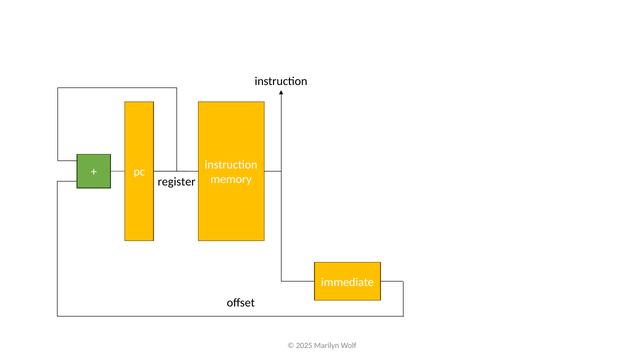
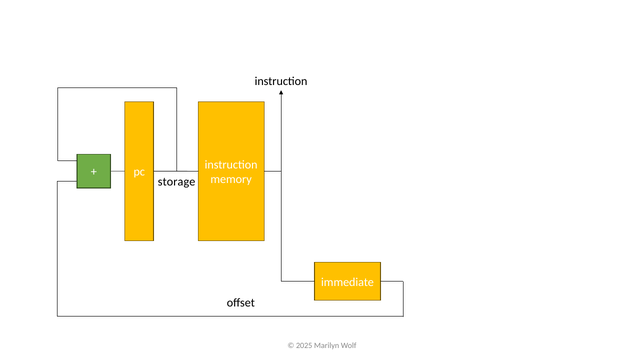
register: register -> storage
